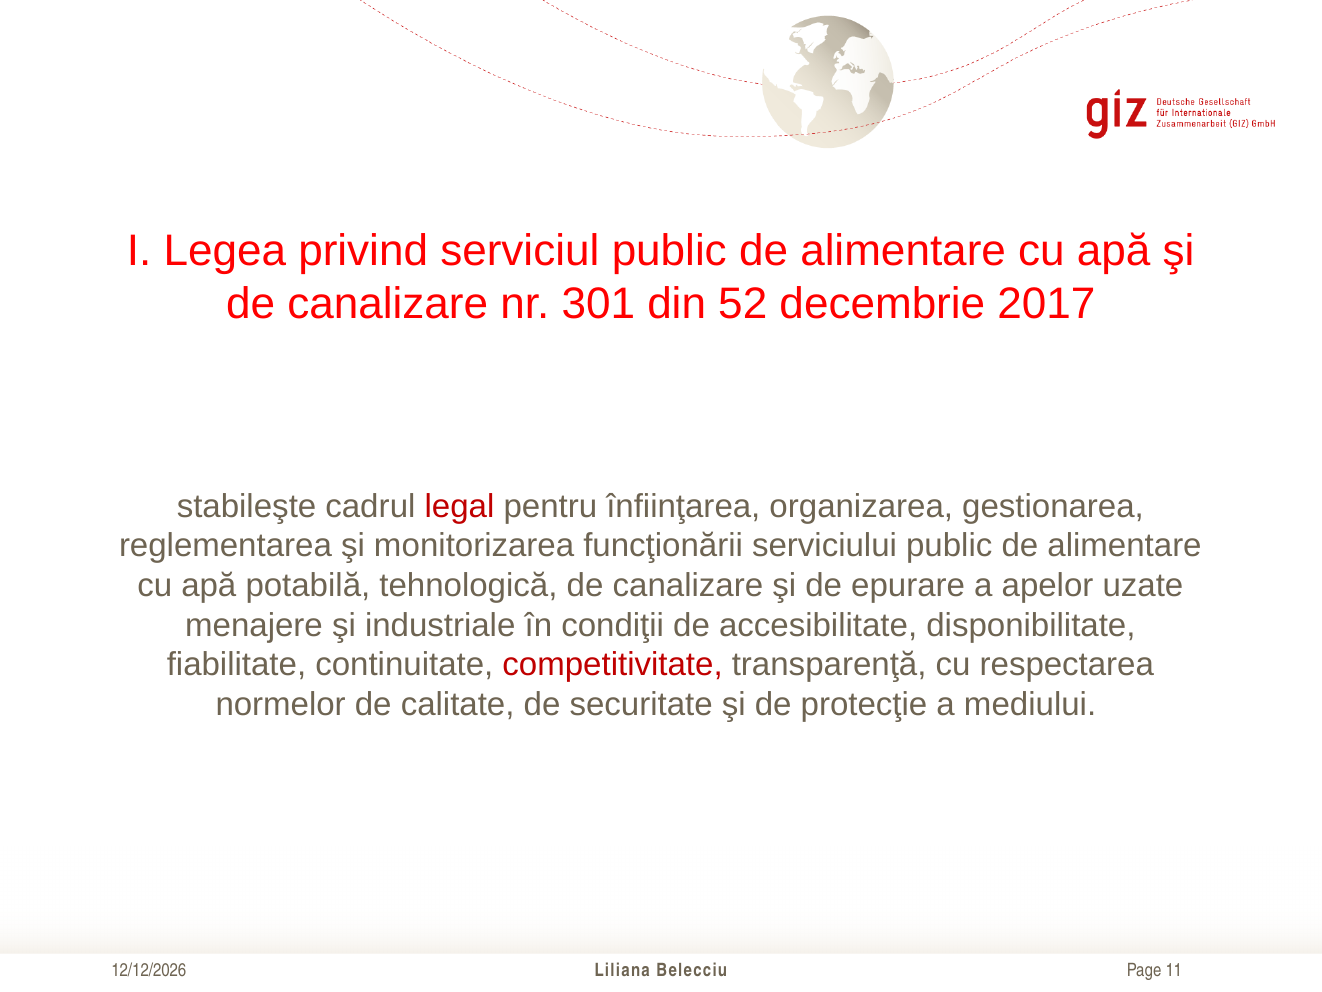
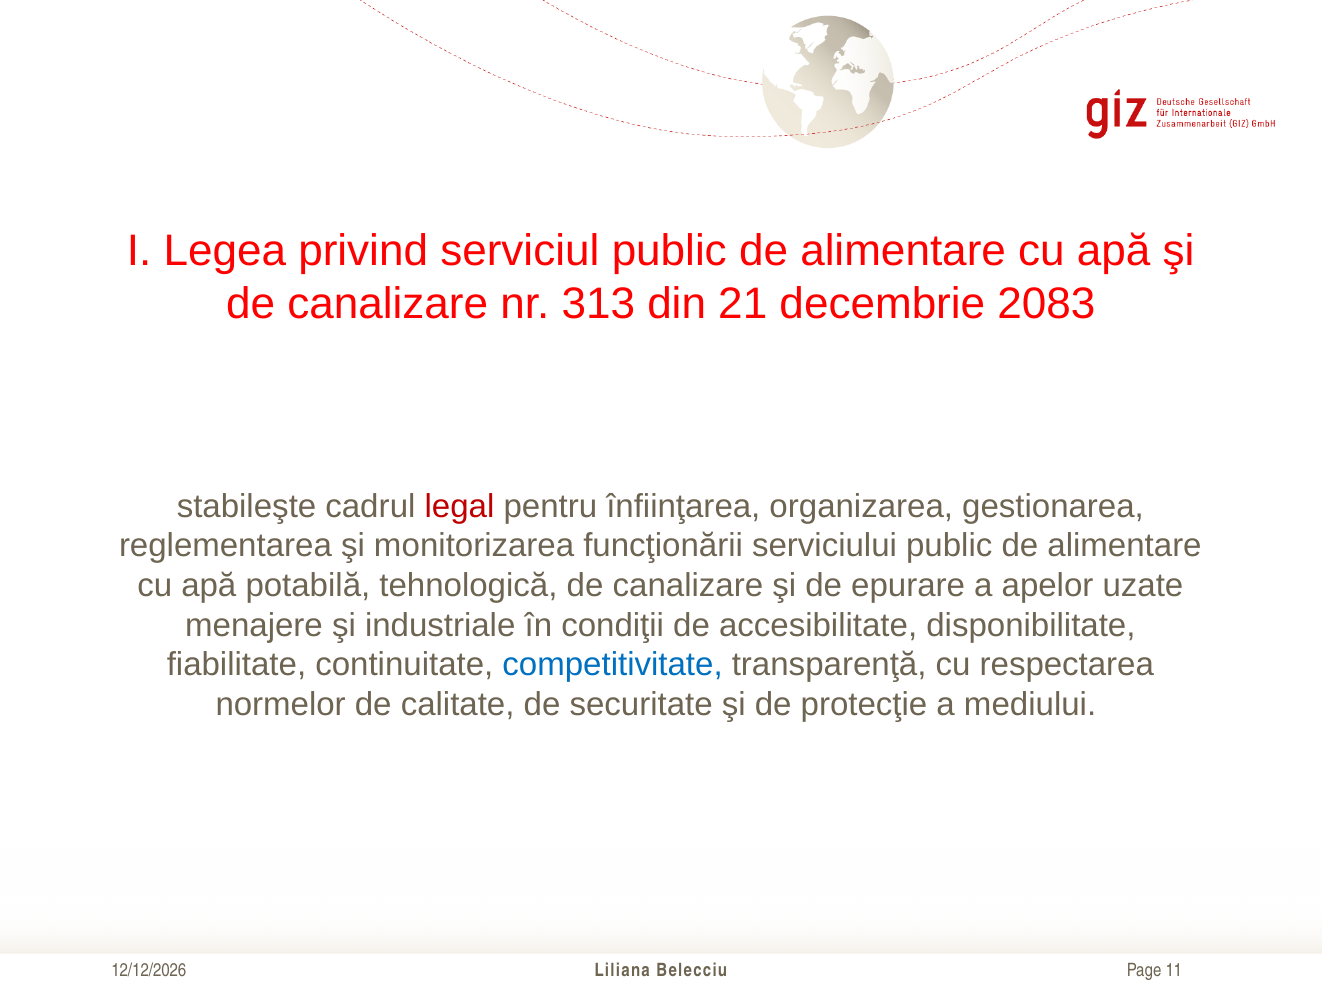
301: 301 -> 313
52: 52 -> 21
2017: 2017 -> 2083
competitivitate colour: red -> blue
